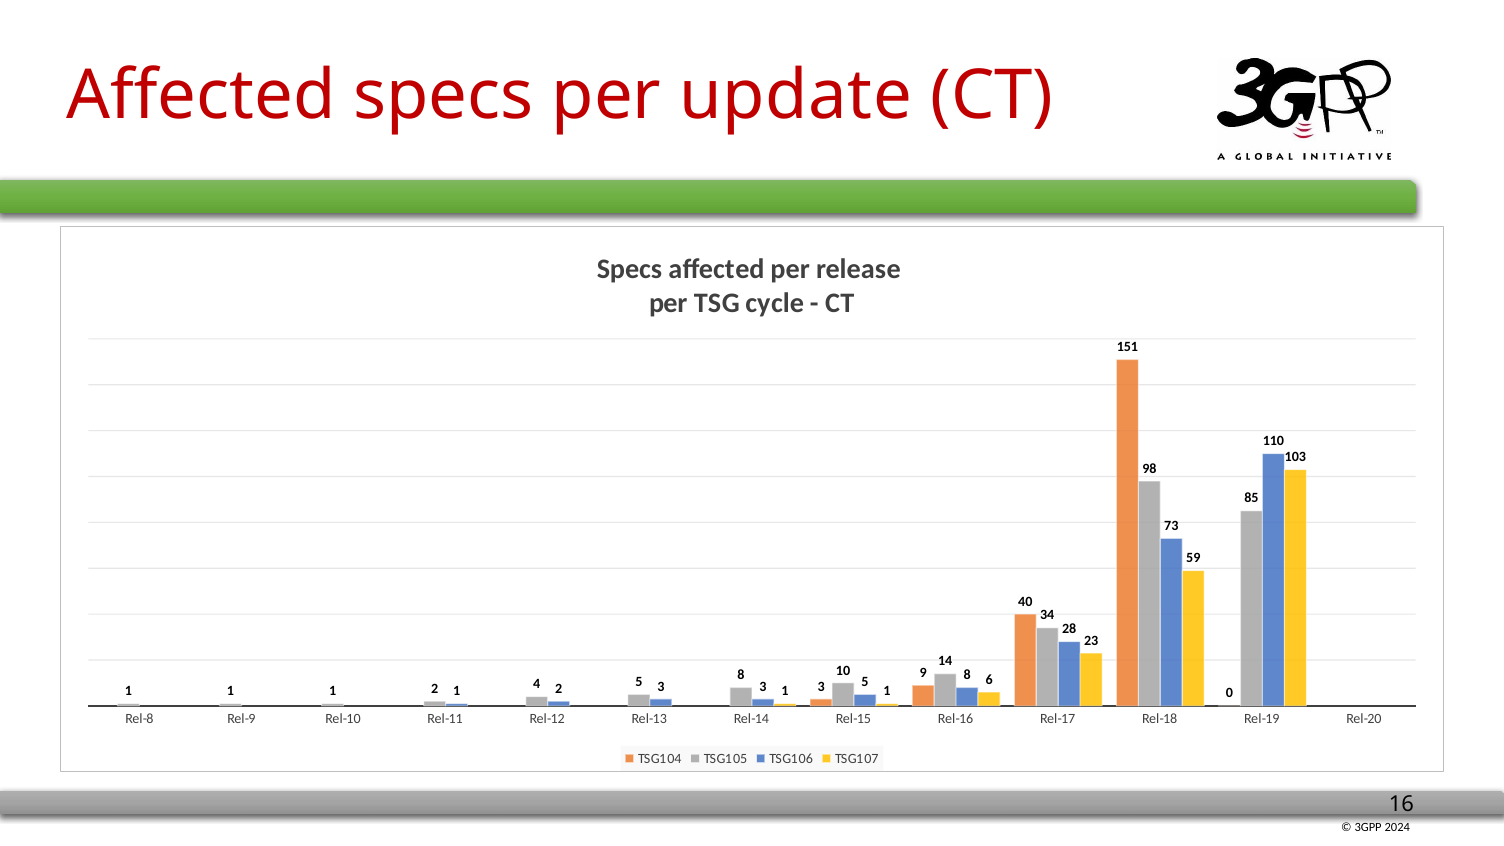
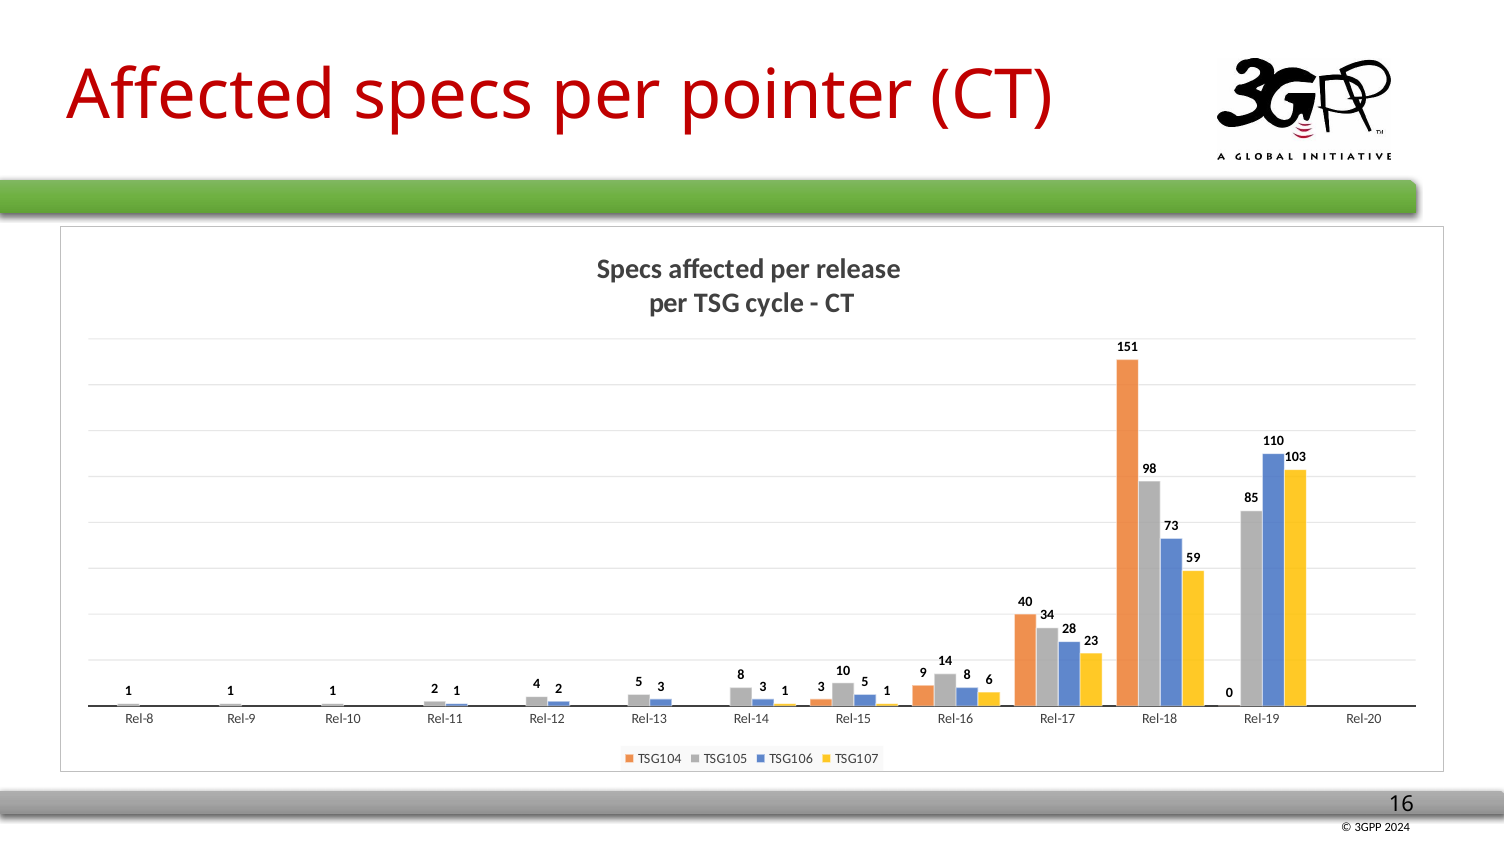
update: update -> pointer
